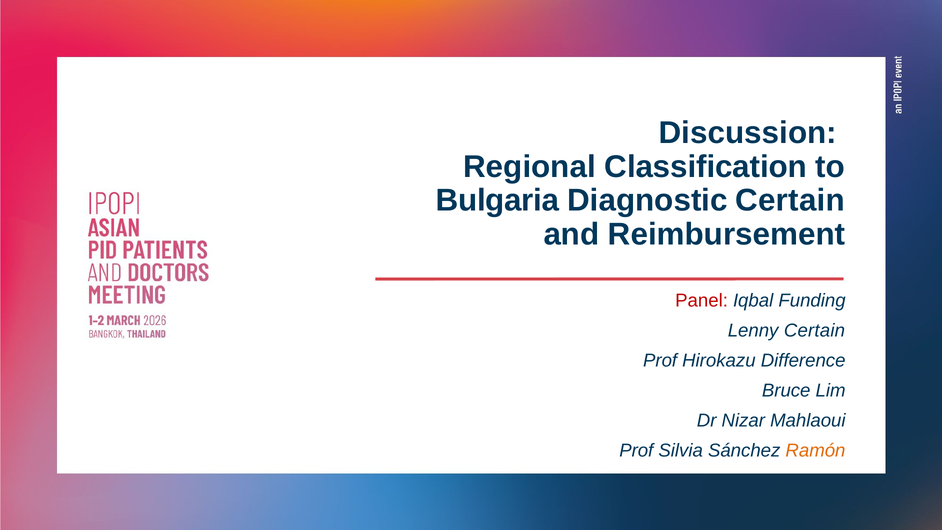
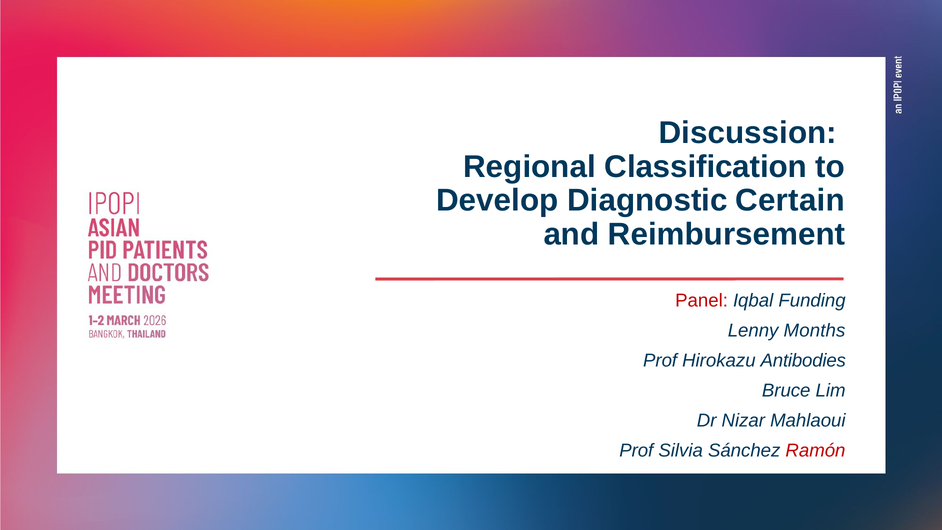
Bulgaria: Bulgaria -> Develop
Lenny Certain: Certain -> Months
Difference: Difference -> Antibodies
Ramón colour: orange -> red
